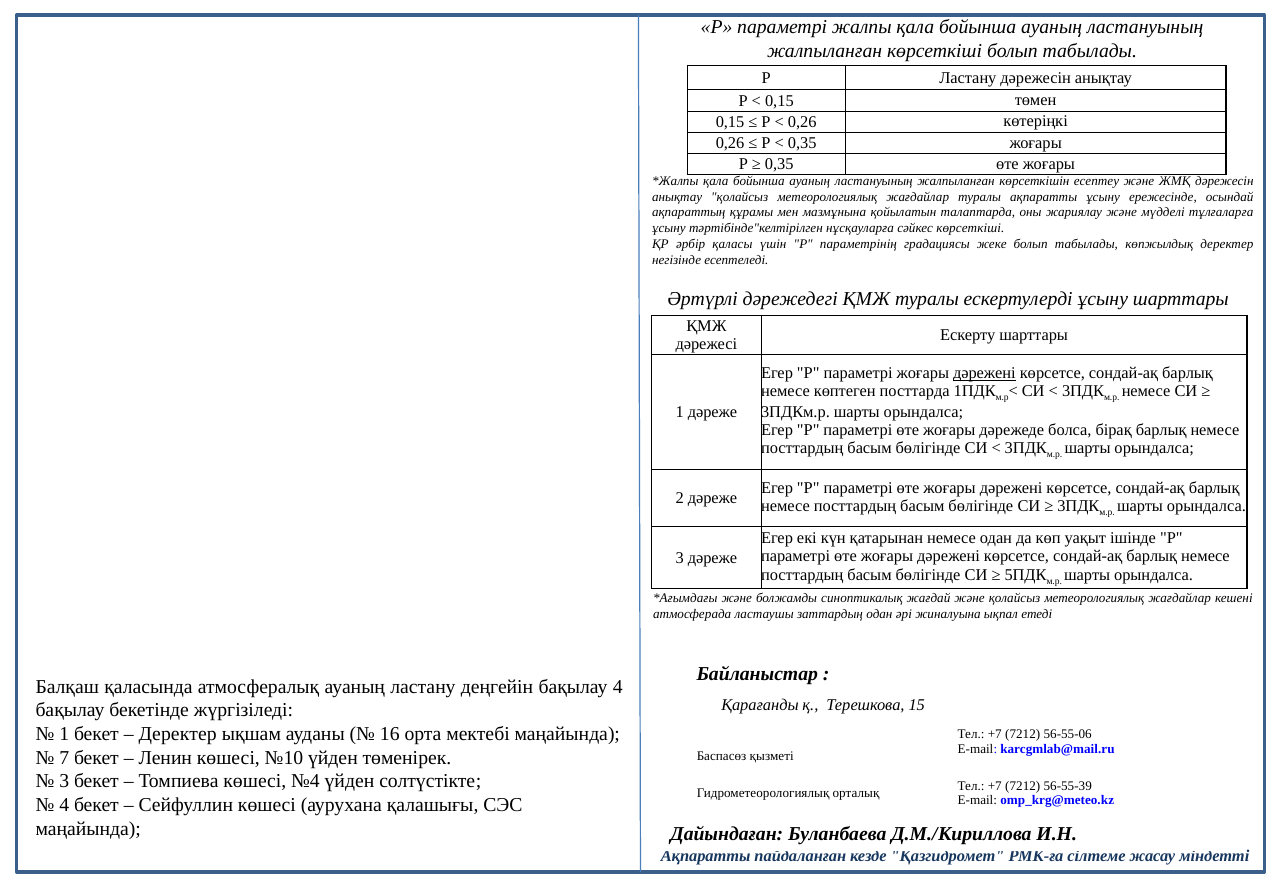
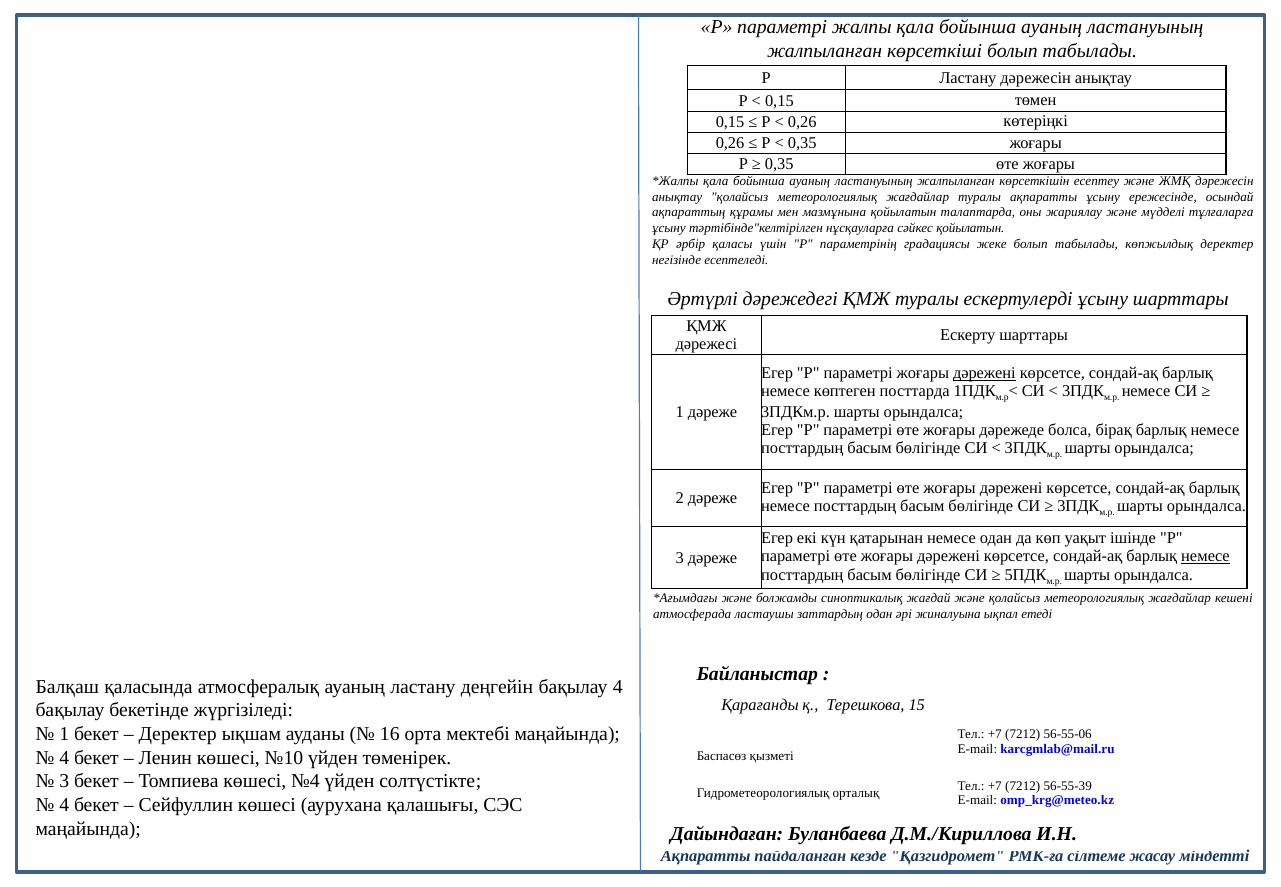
сәйкес көрсеткіші: көрсеткіші -> қойылатын
немесе at (1205, 556) underline: none -> present
7 at (64, 758): 7 -> 4
